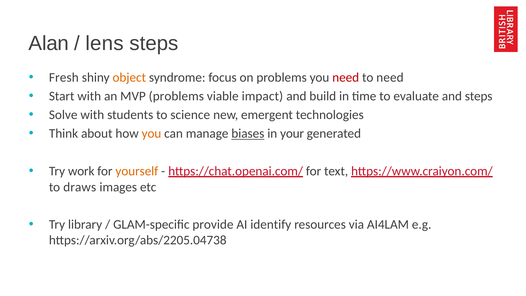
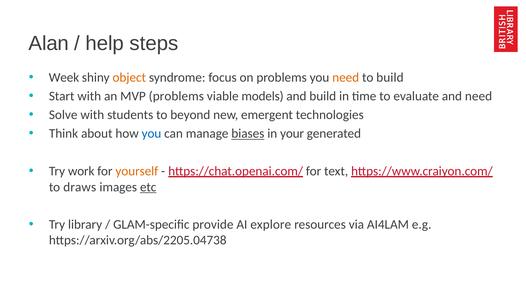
lens: lens -> help
Fresh: Fresh -> Week
need at (346, 77) colour: red -> orange
to need: need -> build
impact: impact -> models
and steps: steps -> need
science: science -> beyond
you at (151, 134) colour: orange -> blue
etc underline: none -> present
identify: identify -> explore
